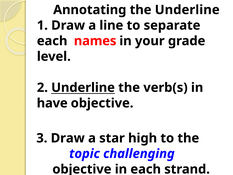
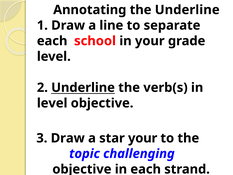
names: names -> school
have at (52, 103): have -> level
star high: high -> your
